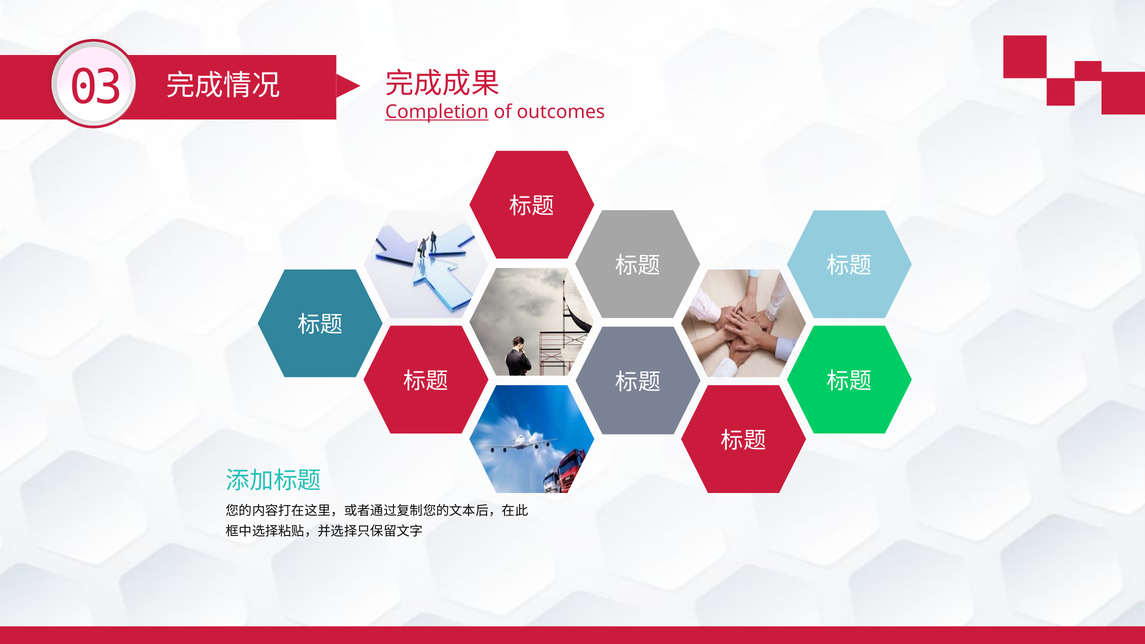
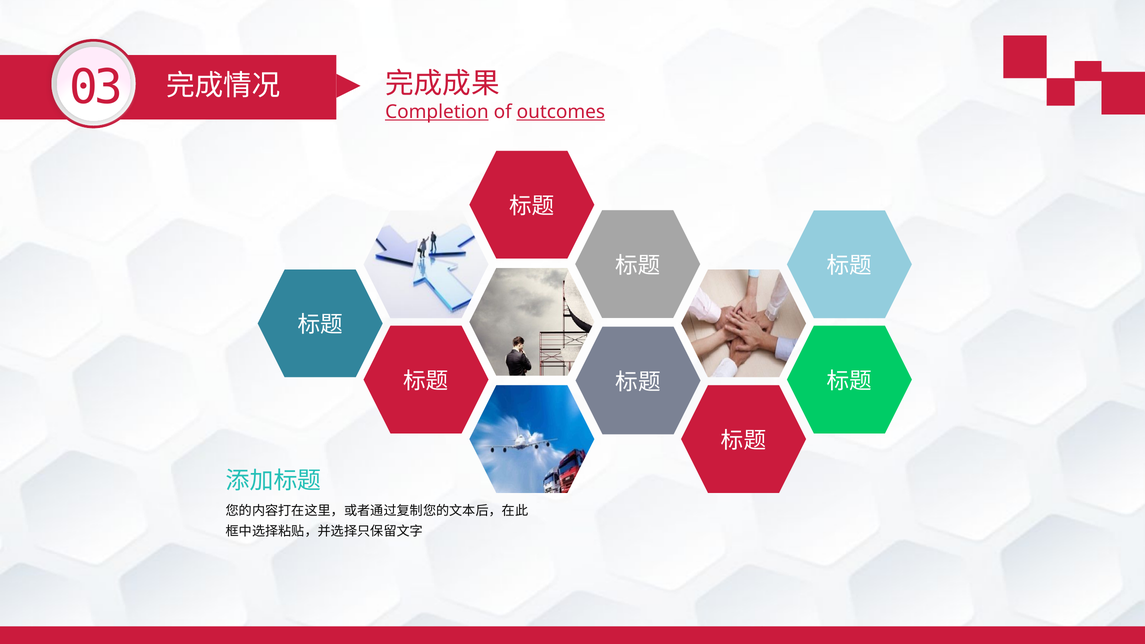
outcomes underline: none -> present
